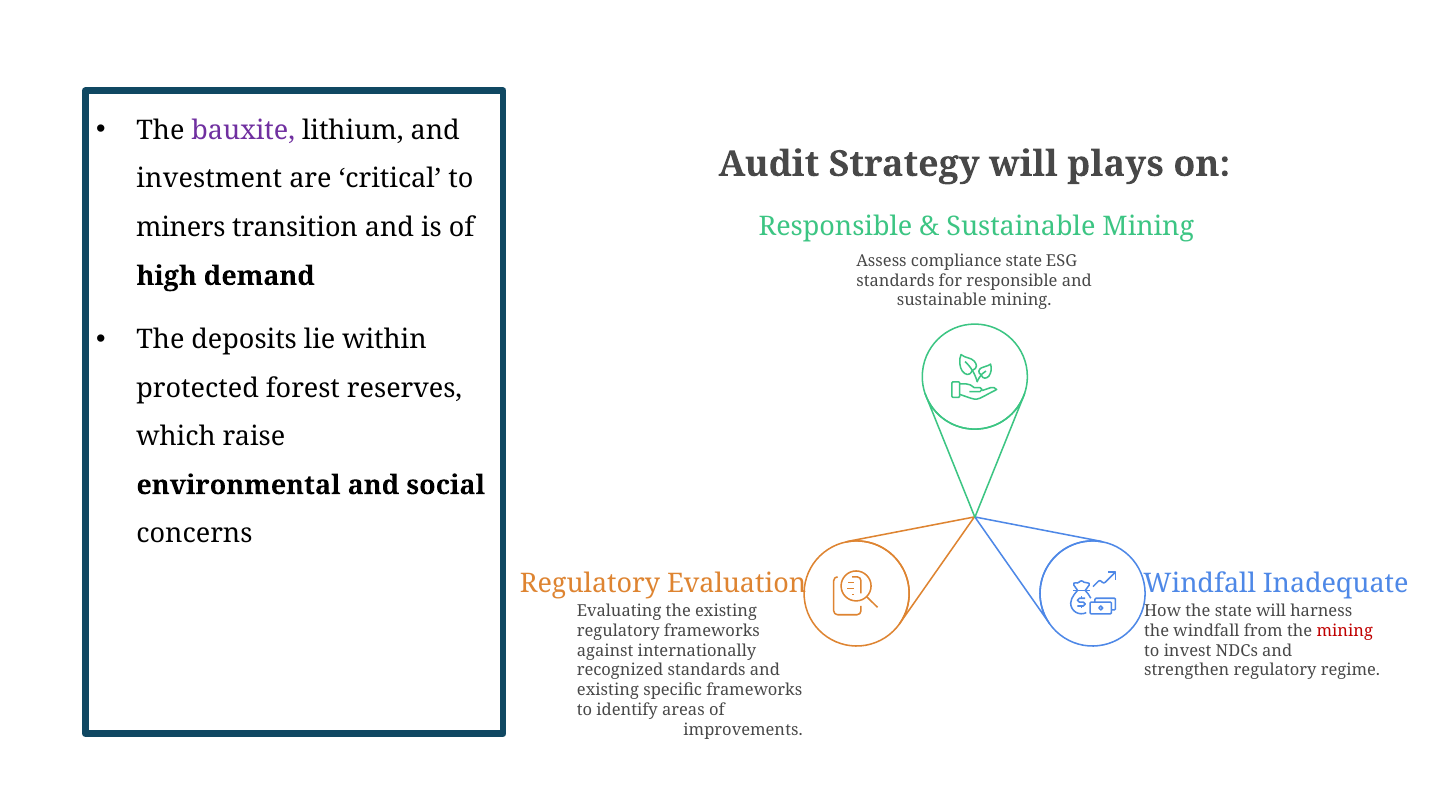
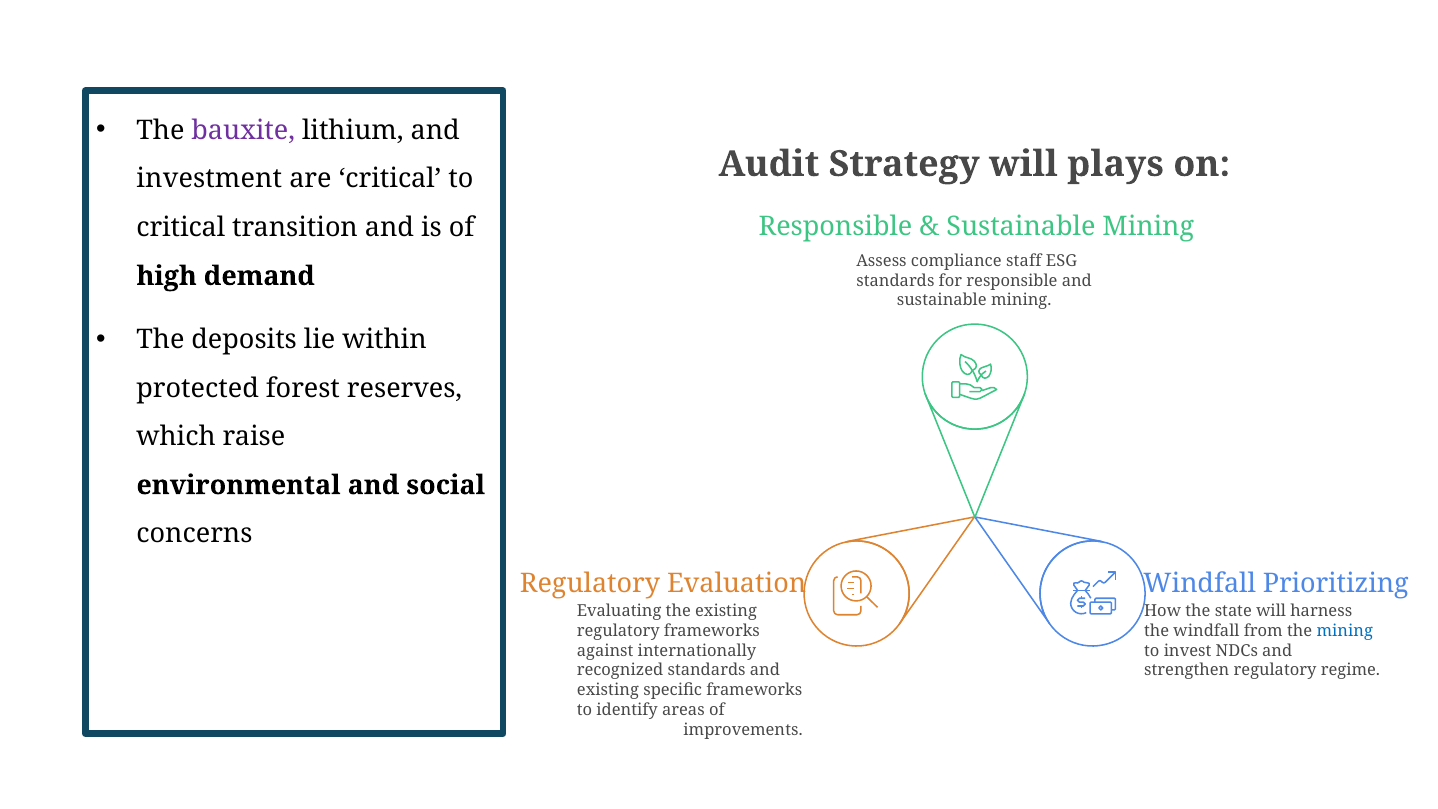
miners at (181, 228): miners -> critical
compliance state: state -> staff
Inadequate: Inadequate -> Prioritizing
mining at (1345, 631) colour: red -> blue
